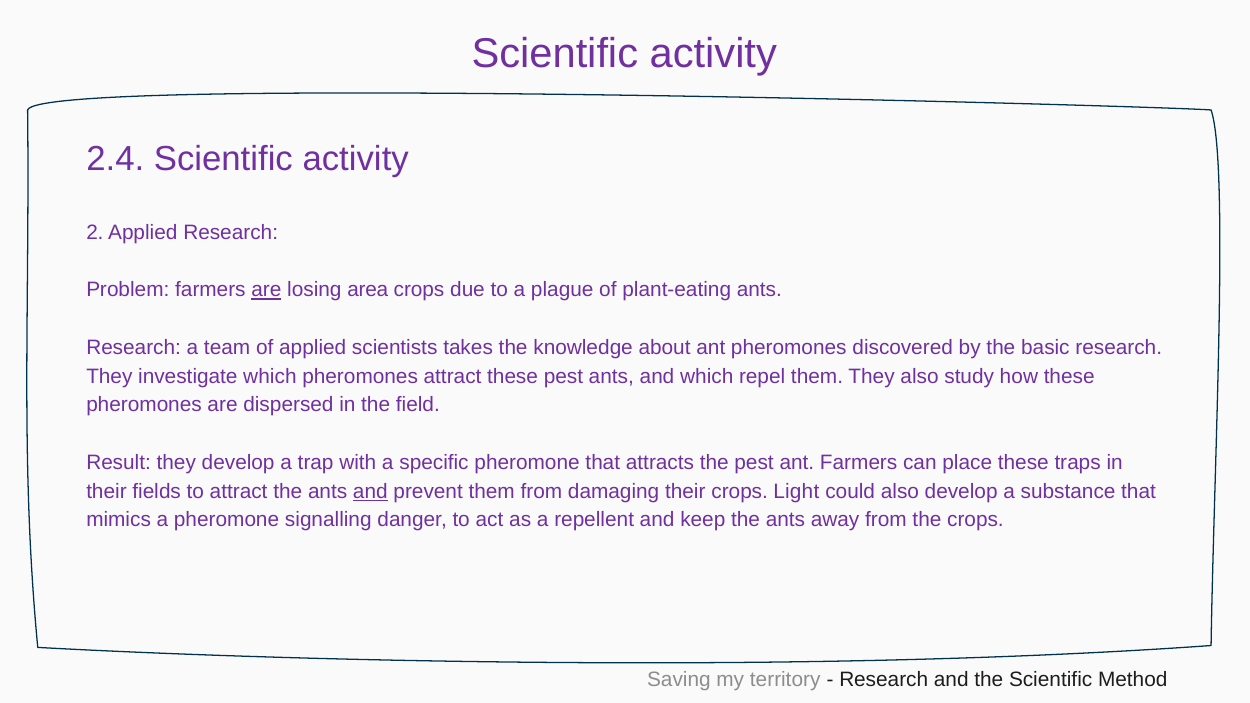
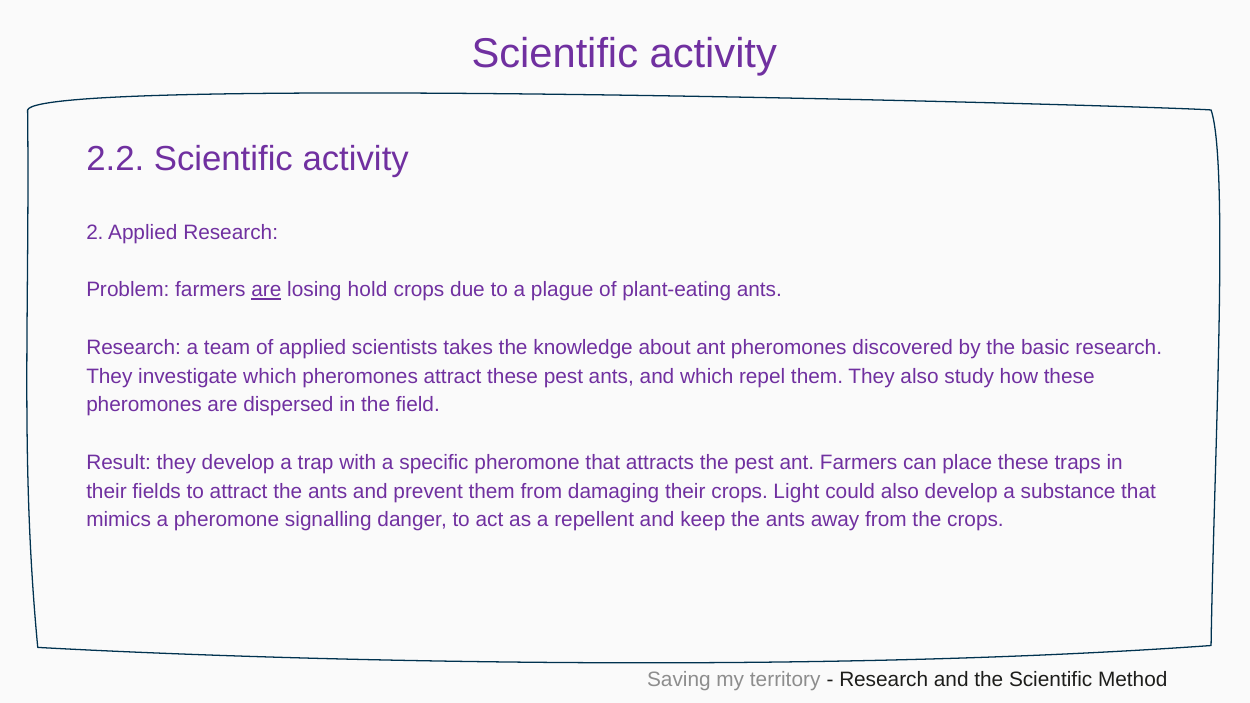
2.4: 2.4 -> 2.2
area: area -> hold
and at (370, 491) underline: present -> none
